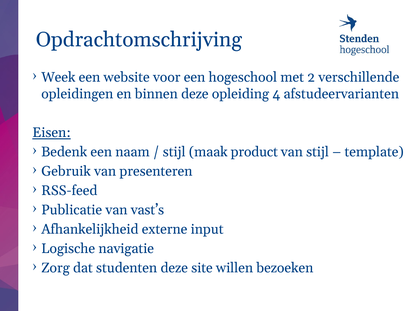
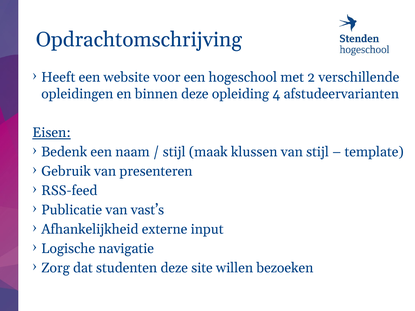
Week: Week -> Heeft
product: product -> klussen
